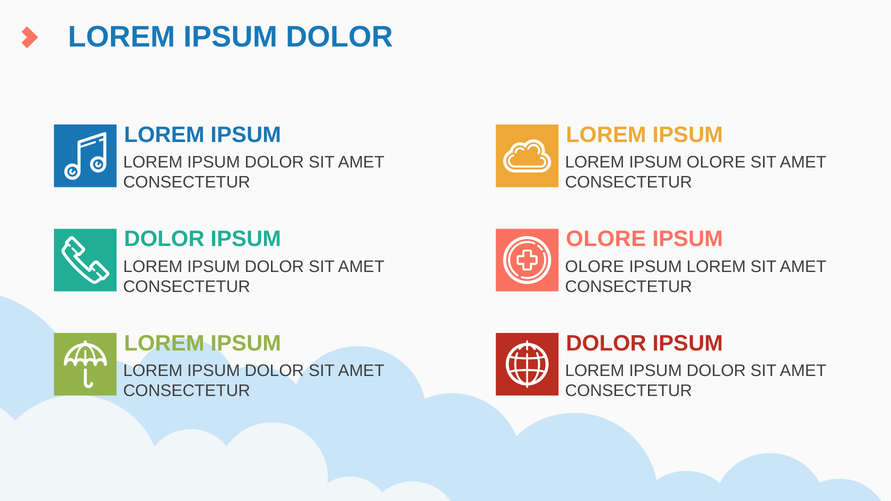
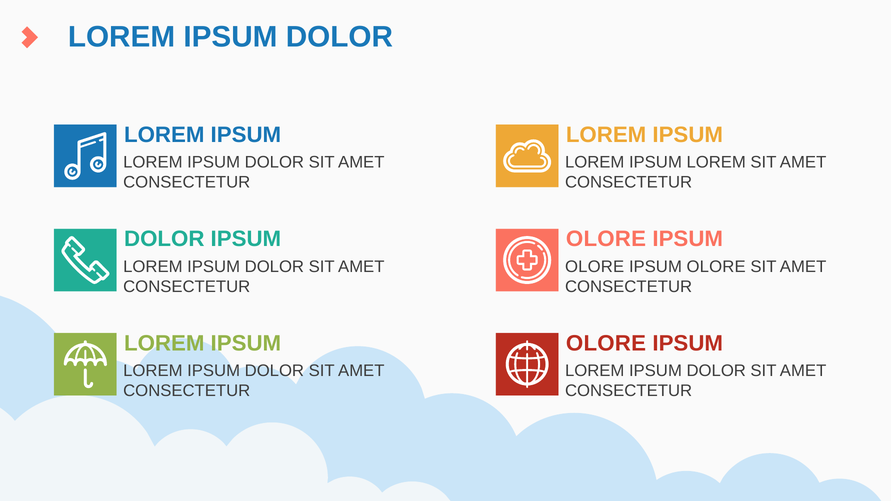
OLORE at (716, 162): OLORE -> LOREM
LOREM at (716, 267): LOREM -> OLORE
DOLOR at (606, 343): DOLOR -> OLORE
